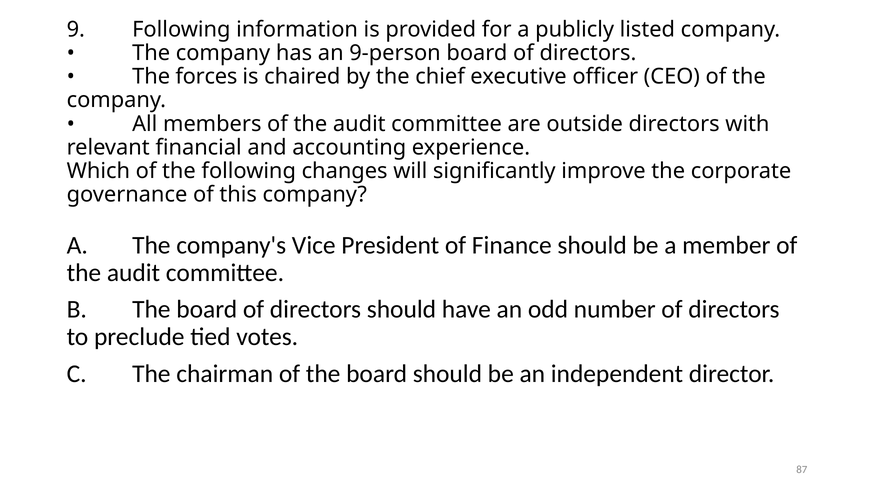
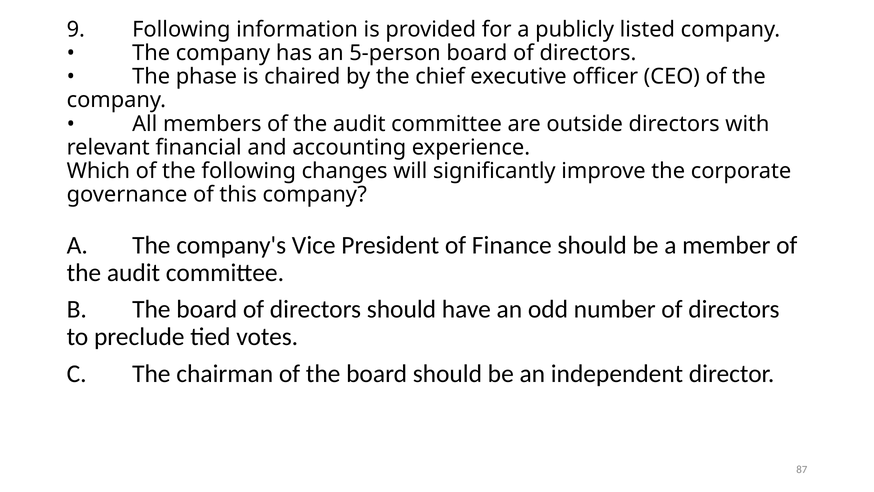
9-person: 9-person -> 5-person
forces: forces -> phase
